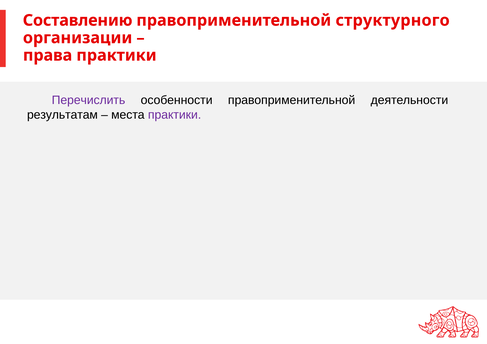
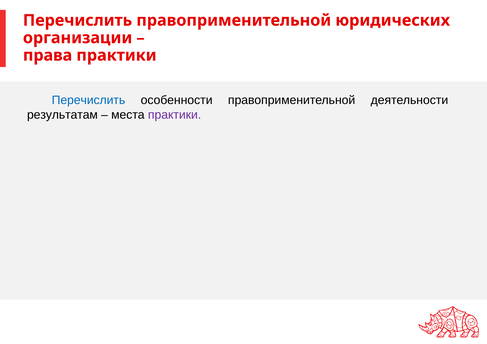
Составлению at (78, 20): Составлению -> Перечислить
структурного: структурного -> юридических
Перечислить at (89, 100) colour: purple -> blue
